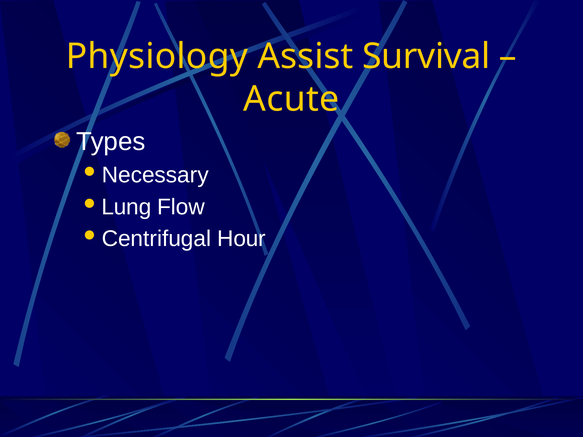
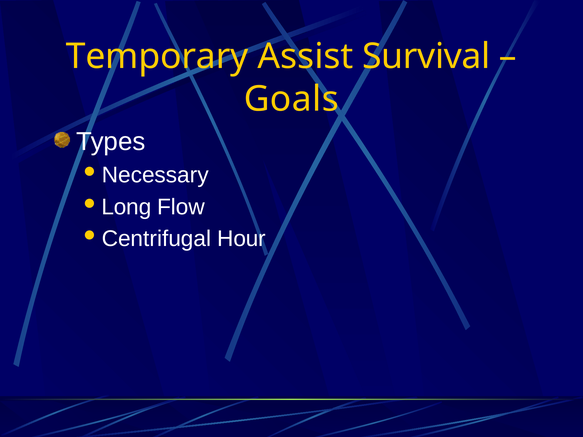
Physiology: Physiology -> Temporary
Acute: Acute -> Goals
Lung: Lung -> Long
